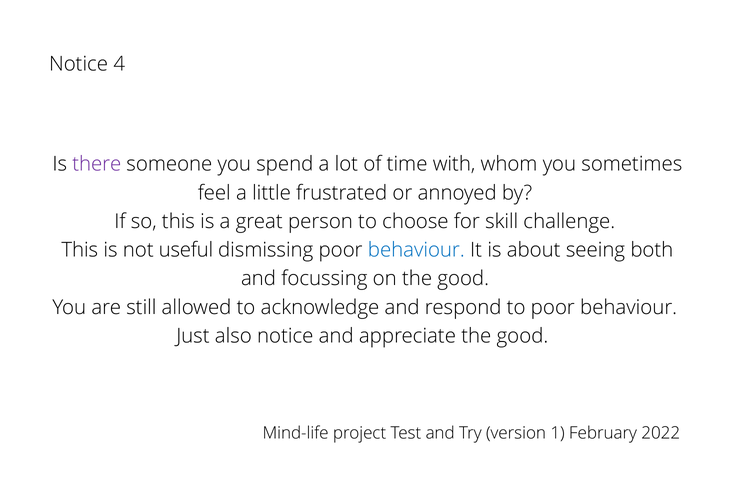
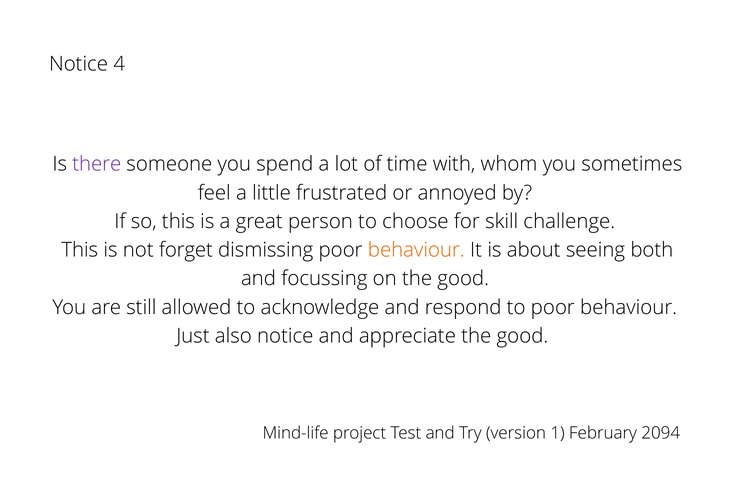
useful: useful -> forget
behaviour at (416, 250) colour: blue -> orange
2022: 2022 -> 2094
